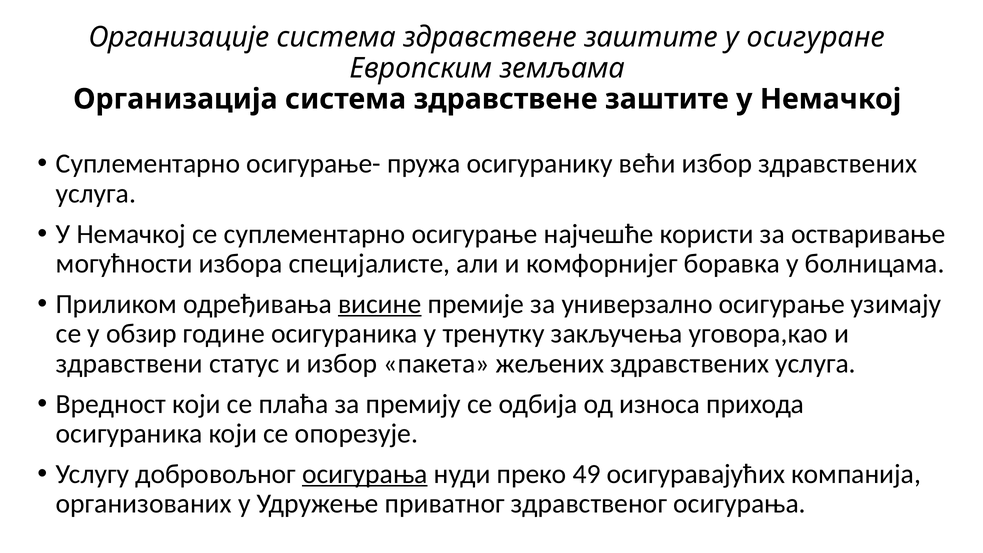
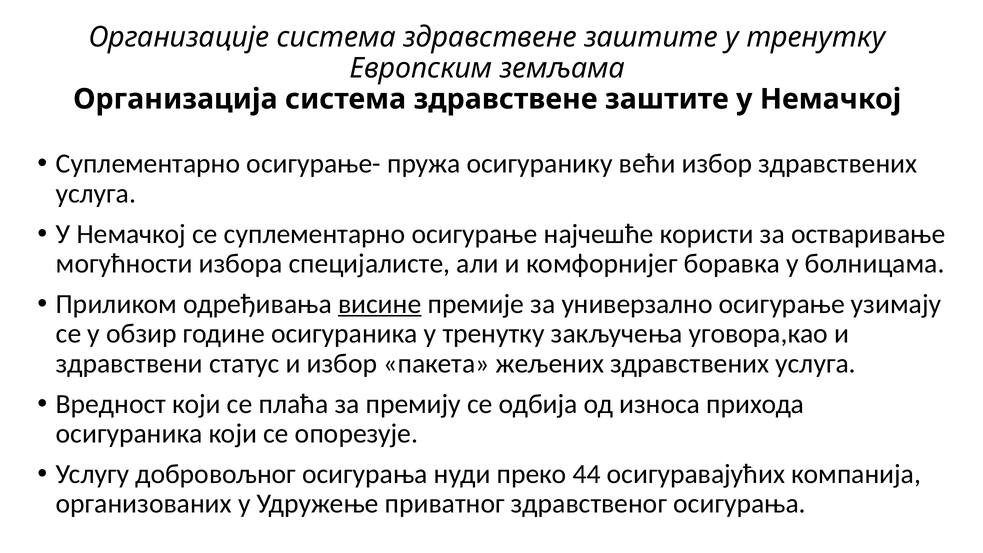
заштите у осигуране: осигуране -> тренутку
осигурања at (365, 474) underline: present -> none
49: 49 -> 44
